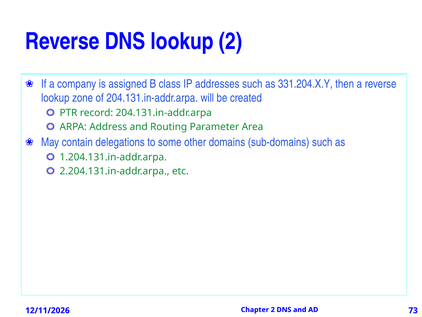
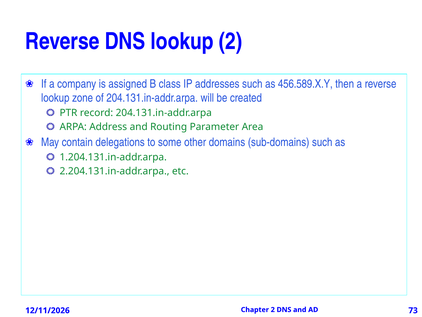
331.204.X.Y: 331.204.X.Y -> 456.589.X.Y
